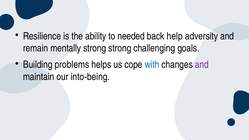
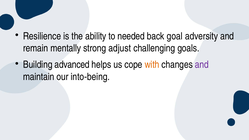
help: help -> goal
strong strong: strong -> adjust
problems: problems -> advanced
with colour: blue -> orange
